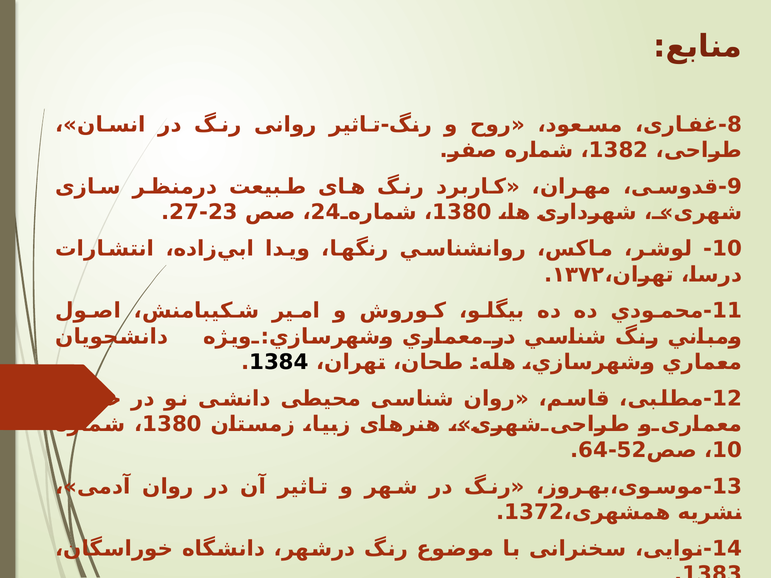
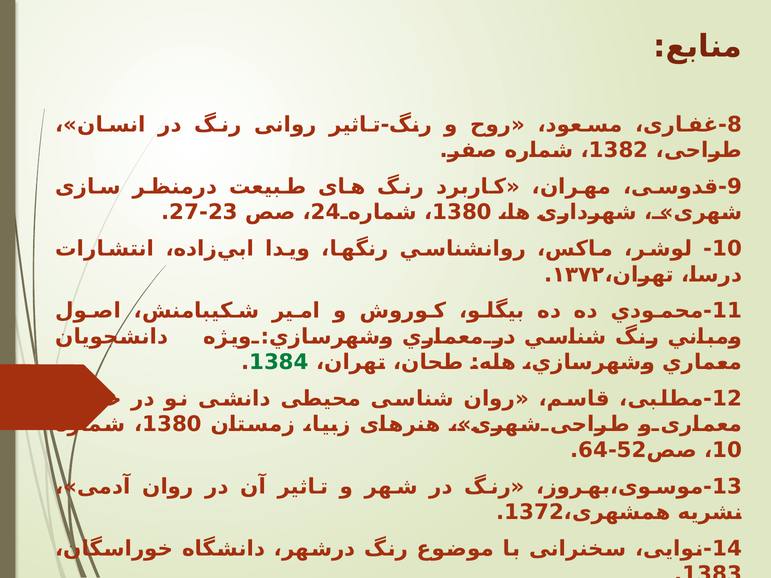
1384 colour: black -> green
